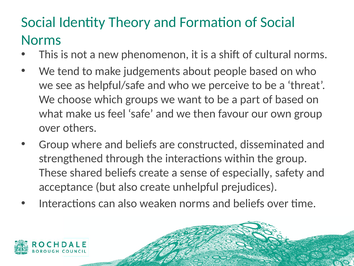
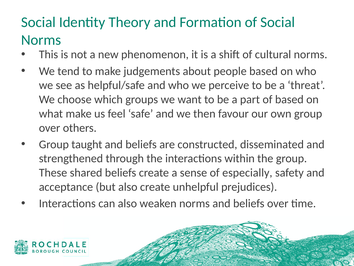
where: where -> taught
